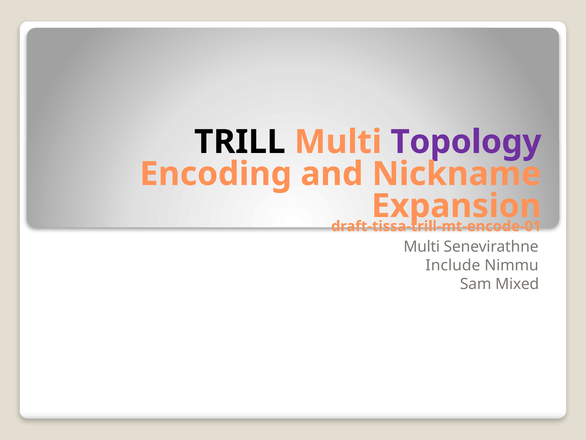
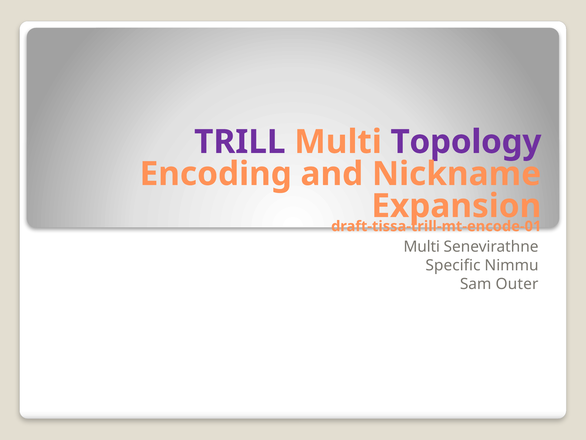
TRILL colour: black -> purple
Include: Include -> Specific
Mixed: Mixed -> Outer
